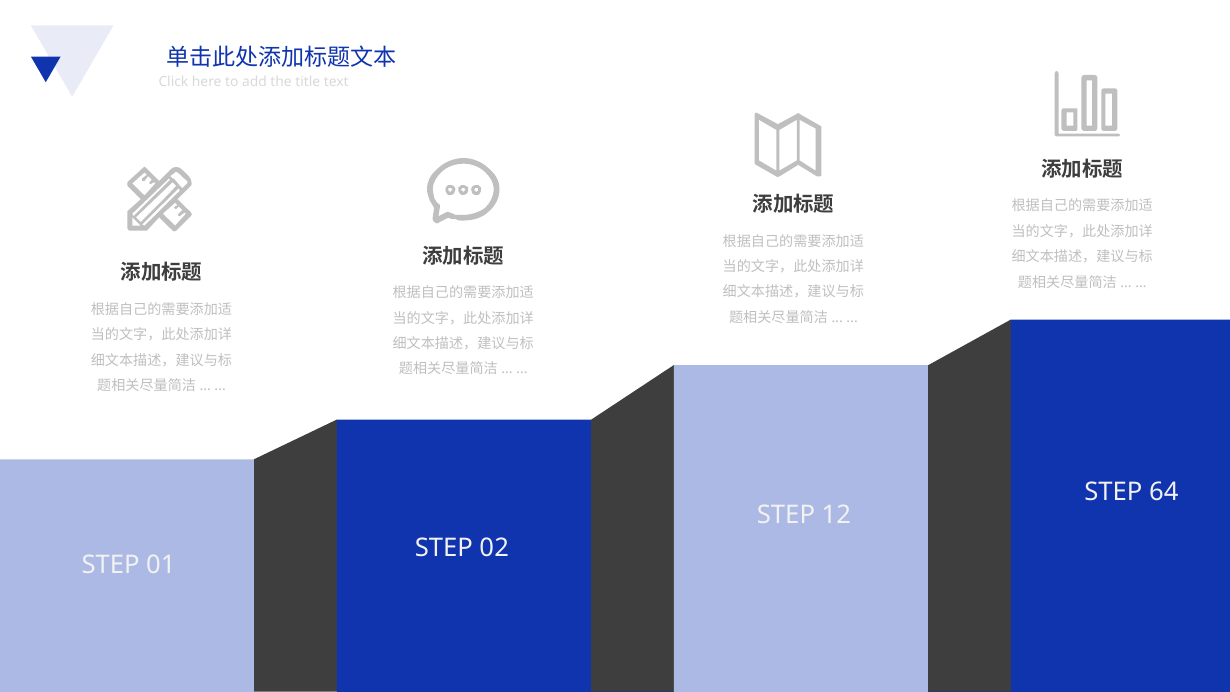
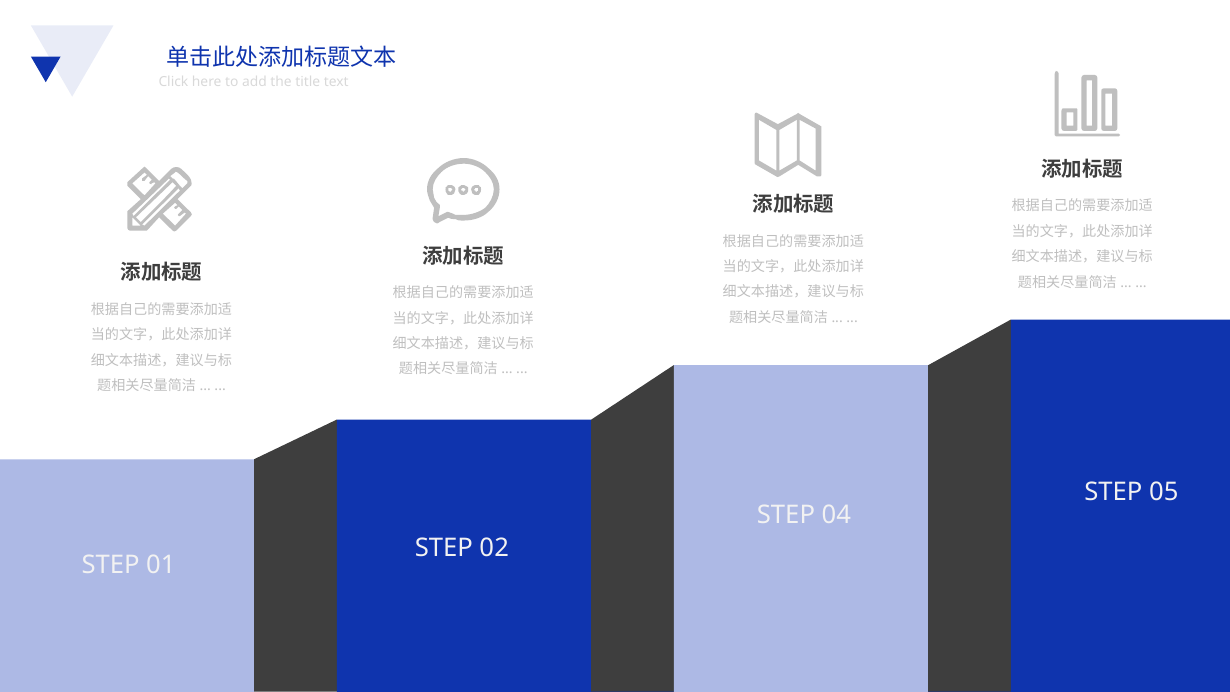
64: 64 -> 05
12: 12 -> 04
